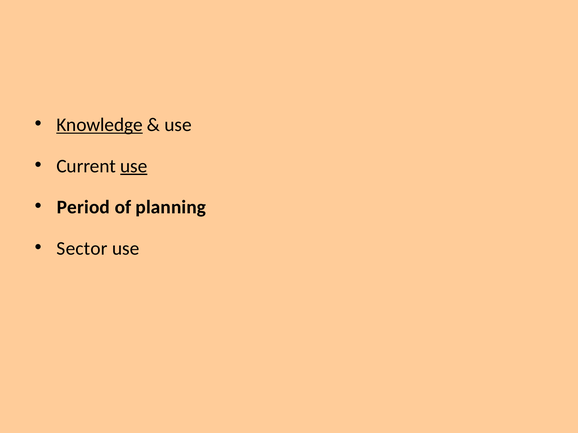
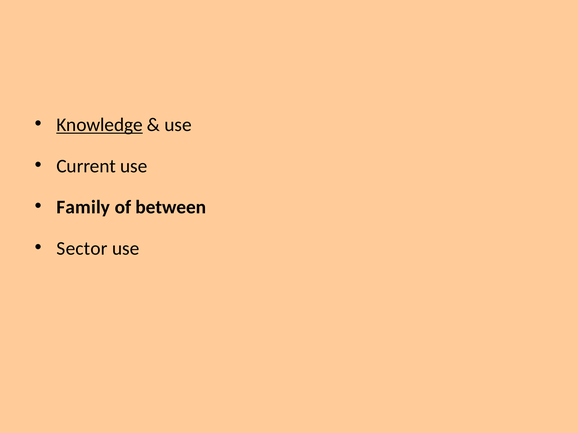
use at (134, 166) underline: present -> none
Period: Period -> Family
planning: planning -> between
